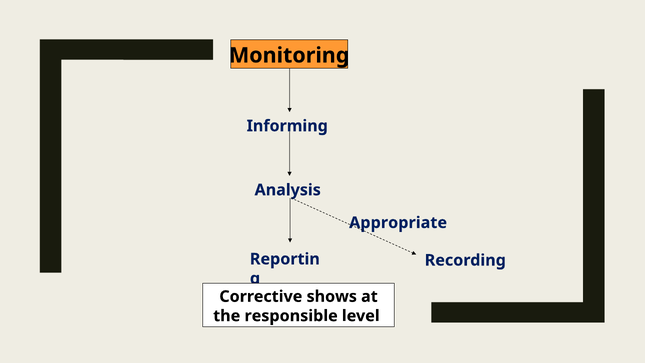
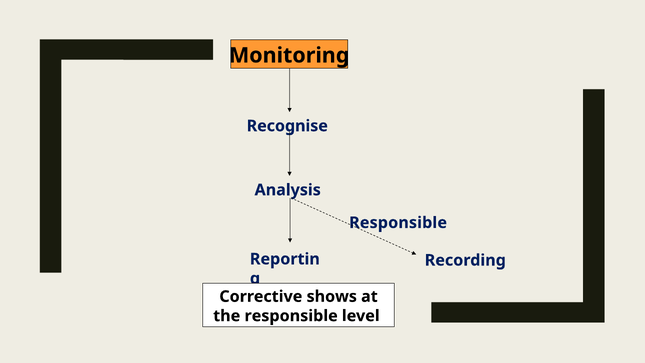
Informing: Informing -> Recognise
Appropriate at (398, 223): Appropriate -> Responsible
